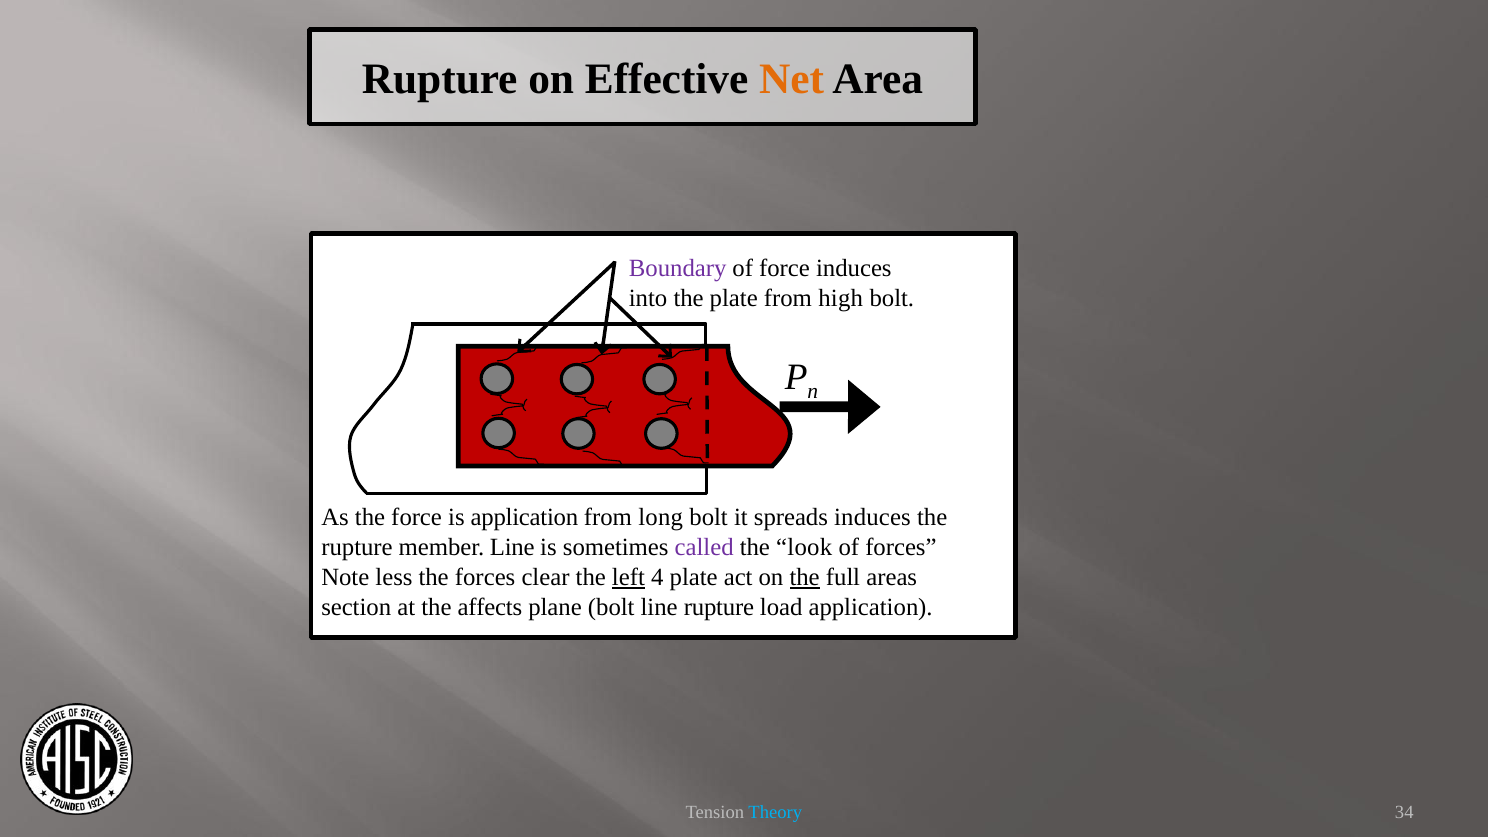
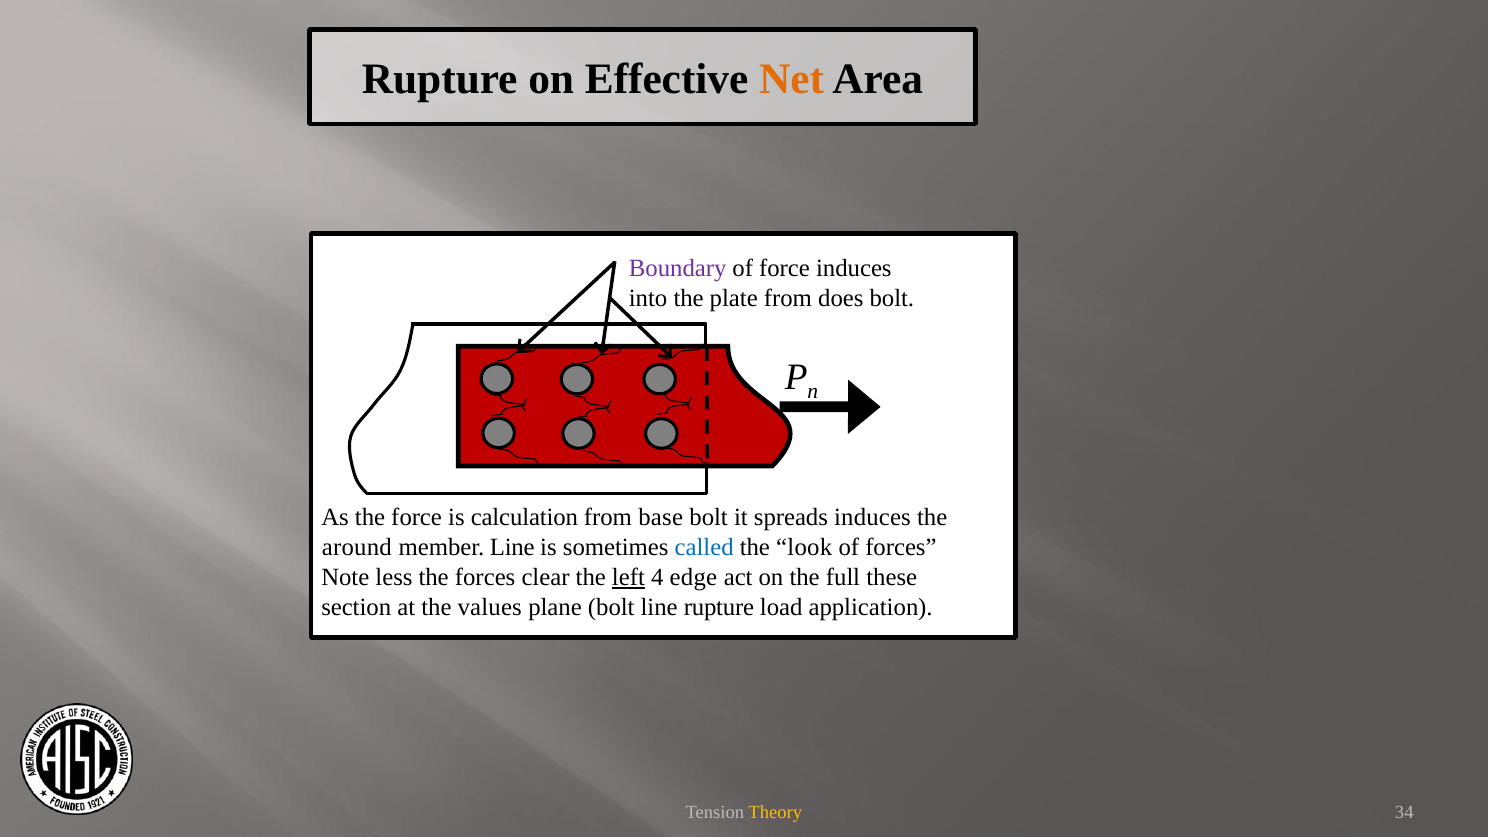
high: high -> does
is application: application -> calculation
long: long -> base
rupture at (357, 547): rupture -> around
called colour: purple -> blue
4 plate: plate -> edge
the at (805, 577) underline: present -> none
areas: areas -> these
affects: affects -> values
Theory colour: light blue -> yellow
